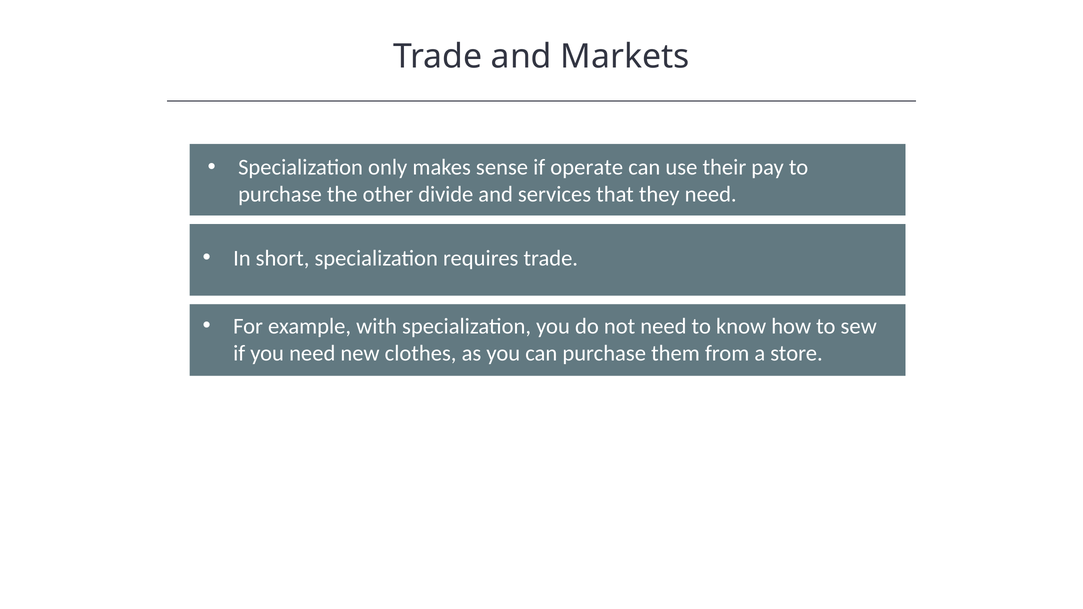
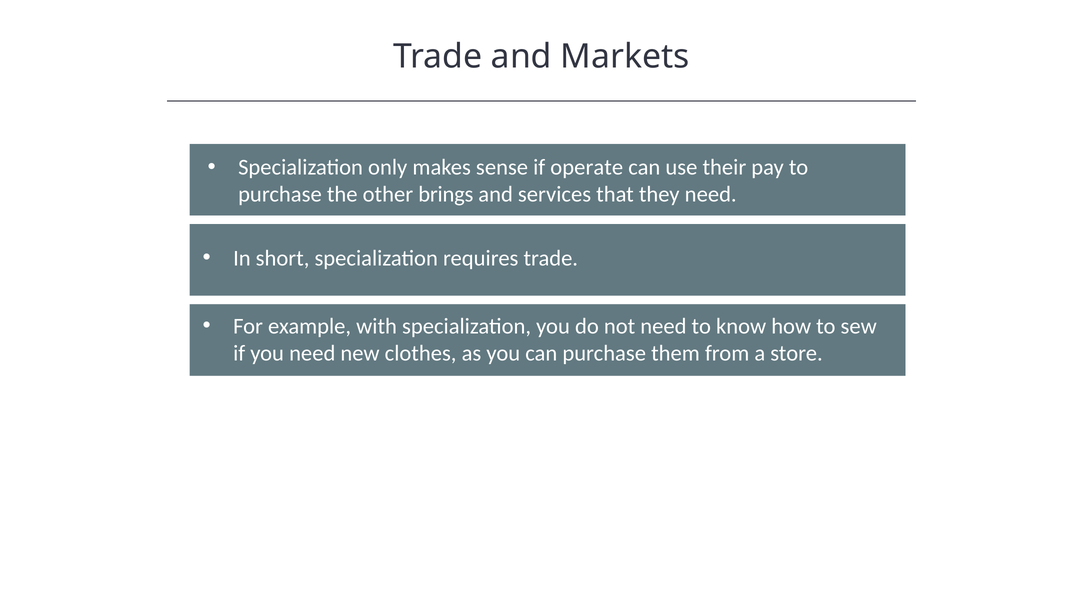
divide: divide -> brings
